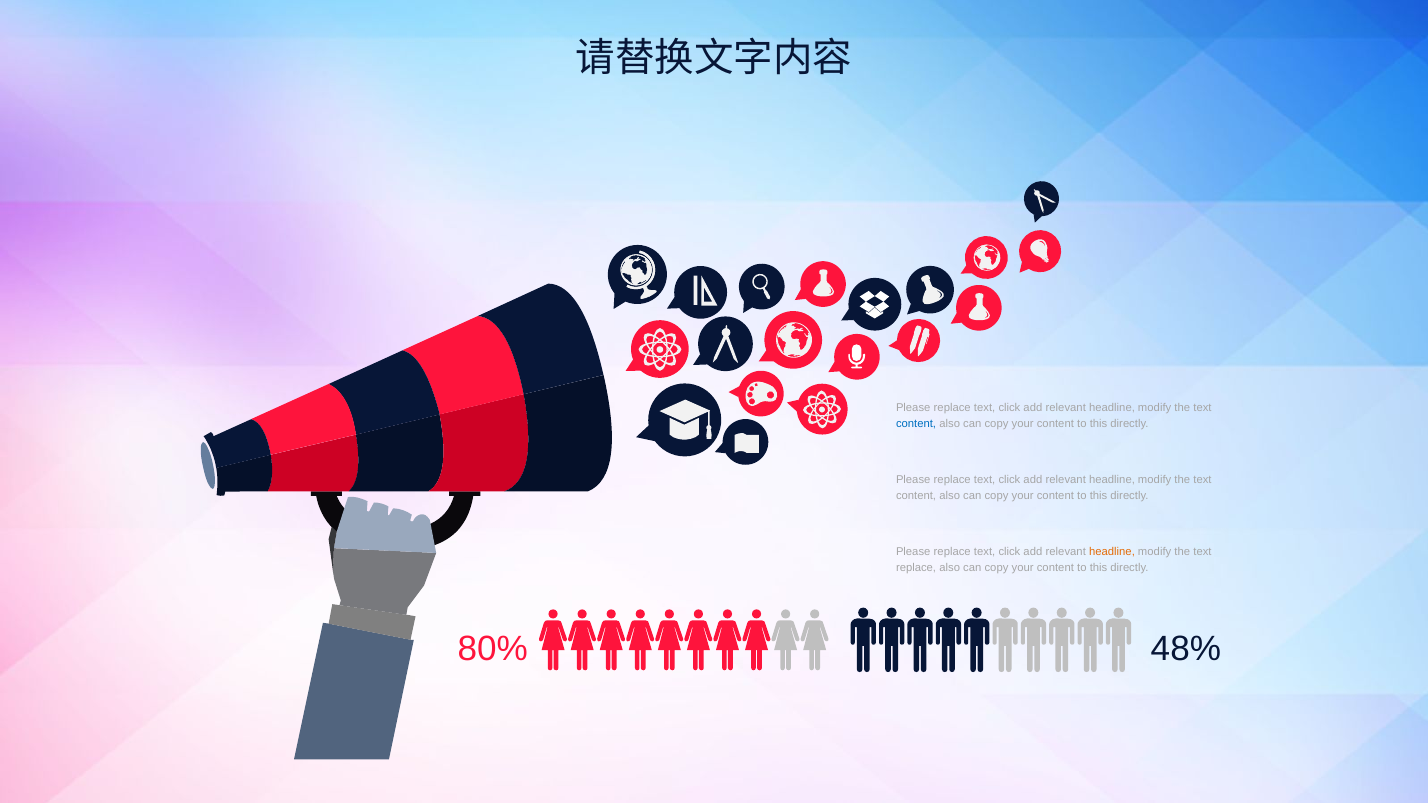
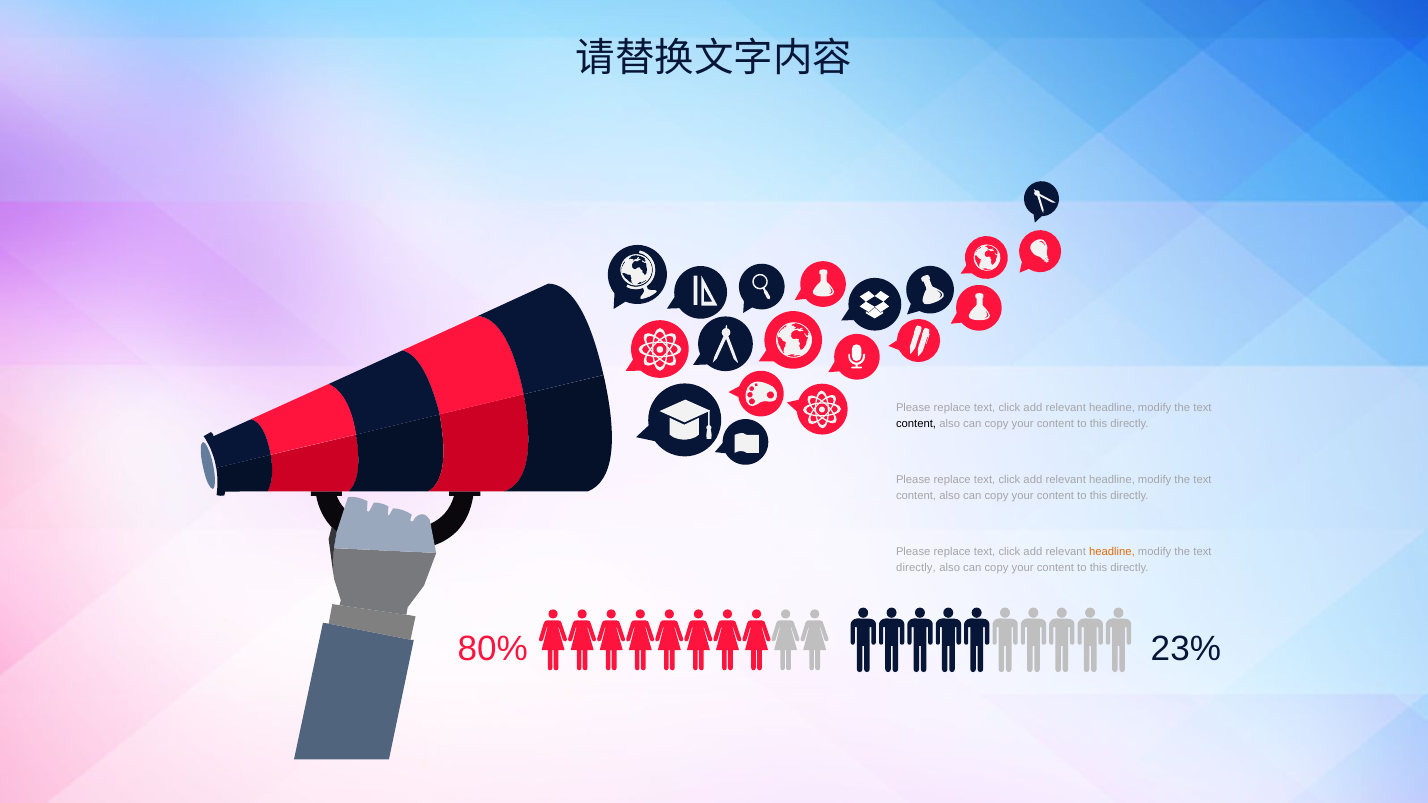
content at (916, 424) colour: blue -> black
replace at (916, 568): replace -> directly
48%: 48% -> 23%
